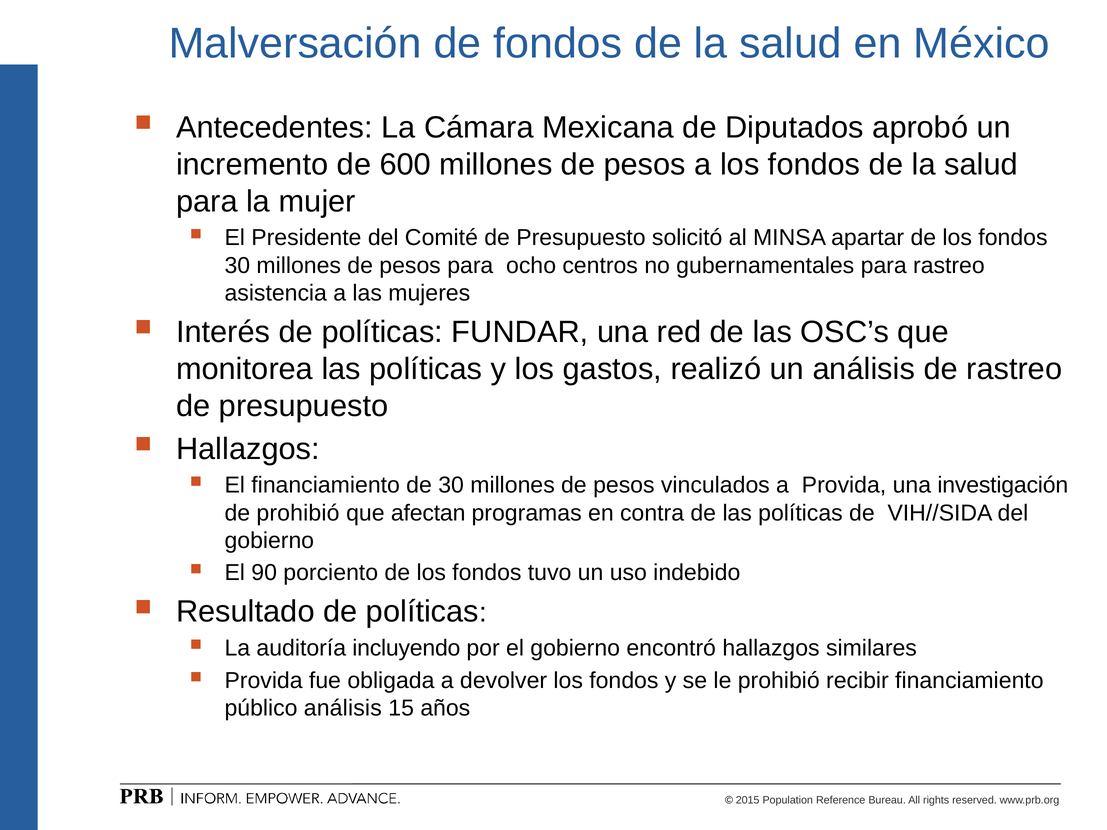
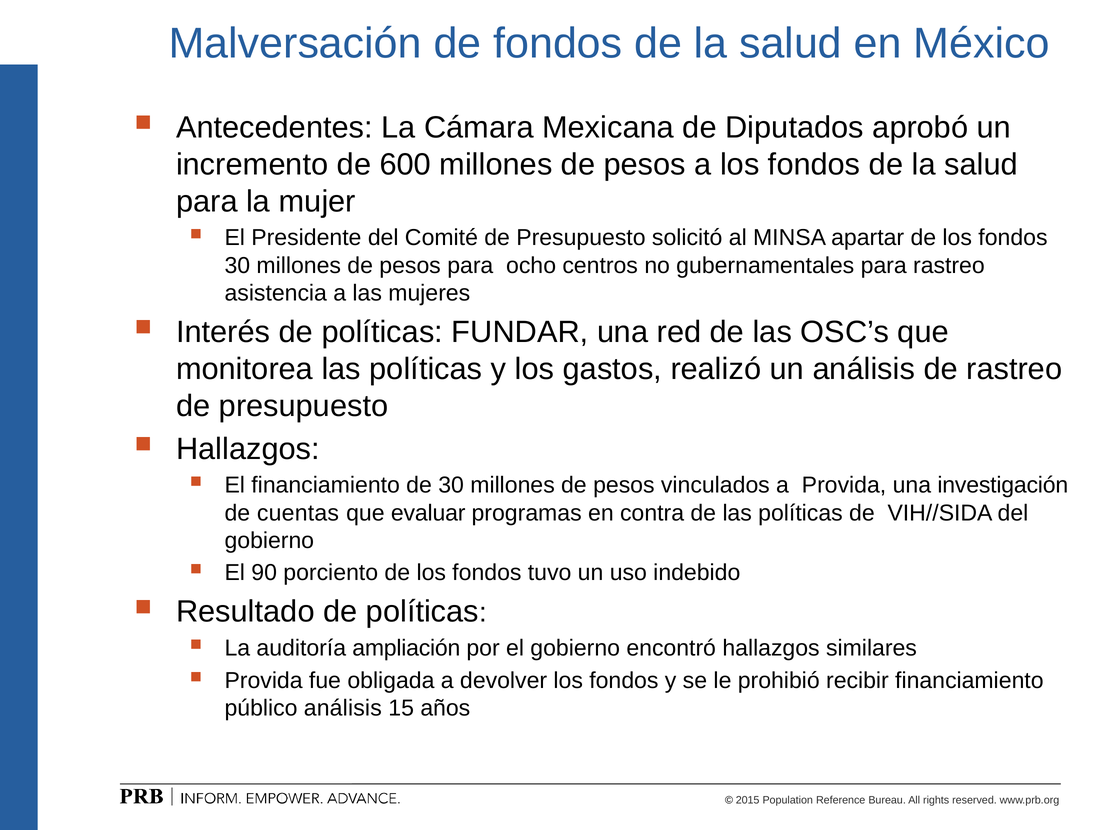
de prohibió: prohibió -> cuentas
afectan: afectan -> evaluar
incluyendo: incluyendo -> ampliación
